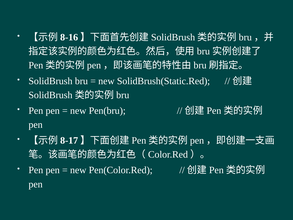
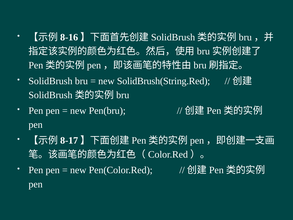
SolidBrush(Static.Red: SolidBrush(Static.Red -> SolidBrush(String.Red
